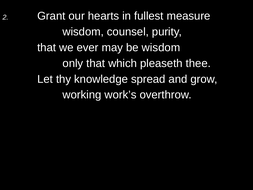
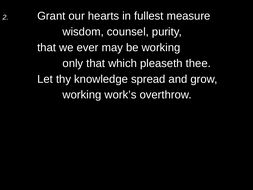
be wisdom: wisdom -> working
